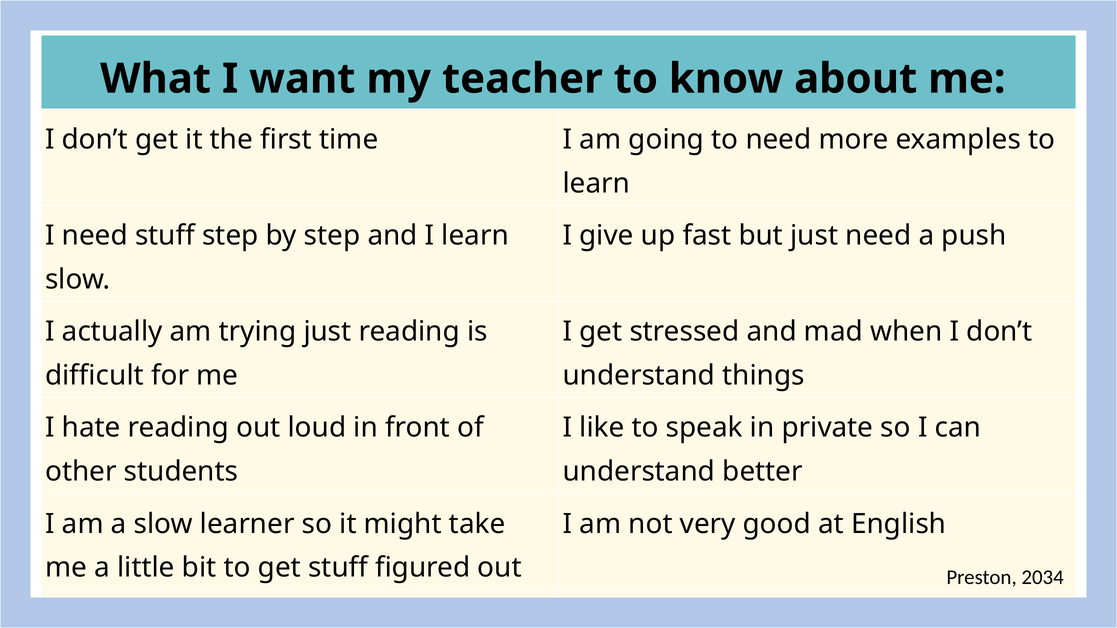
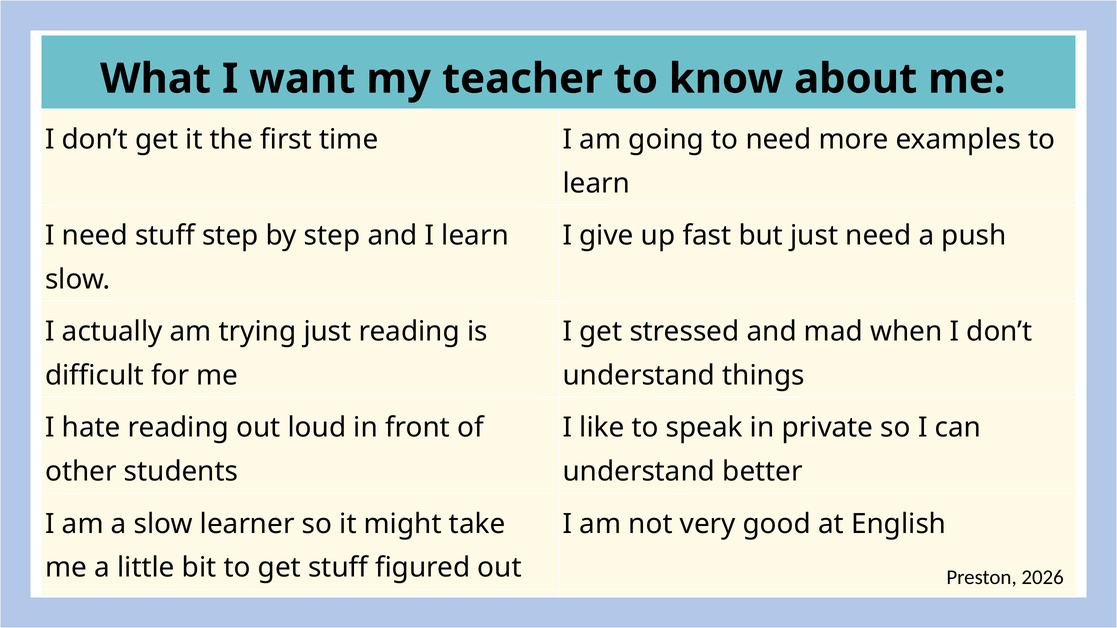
2034: 2034 -> 2026
